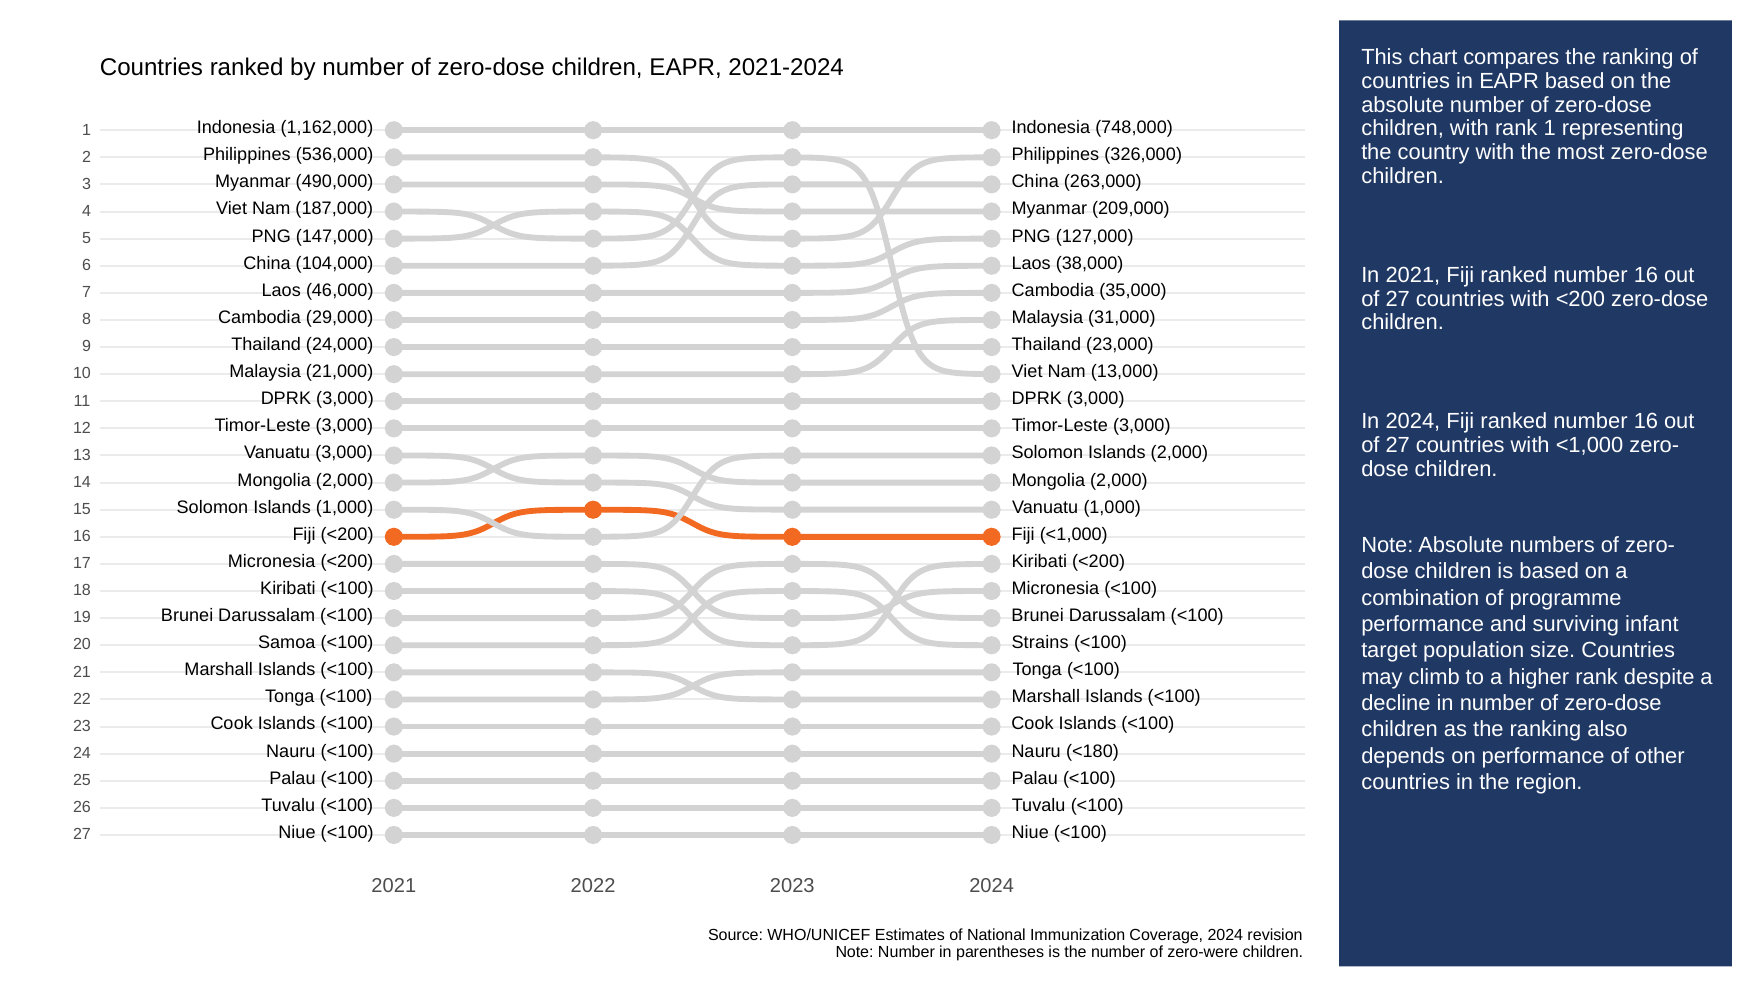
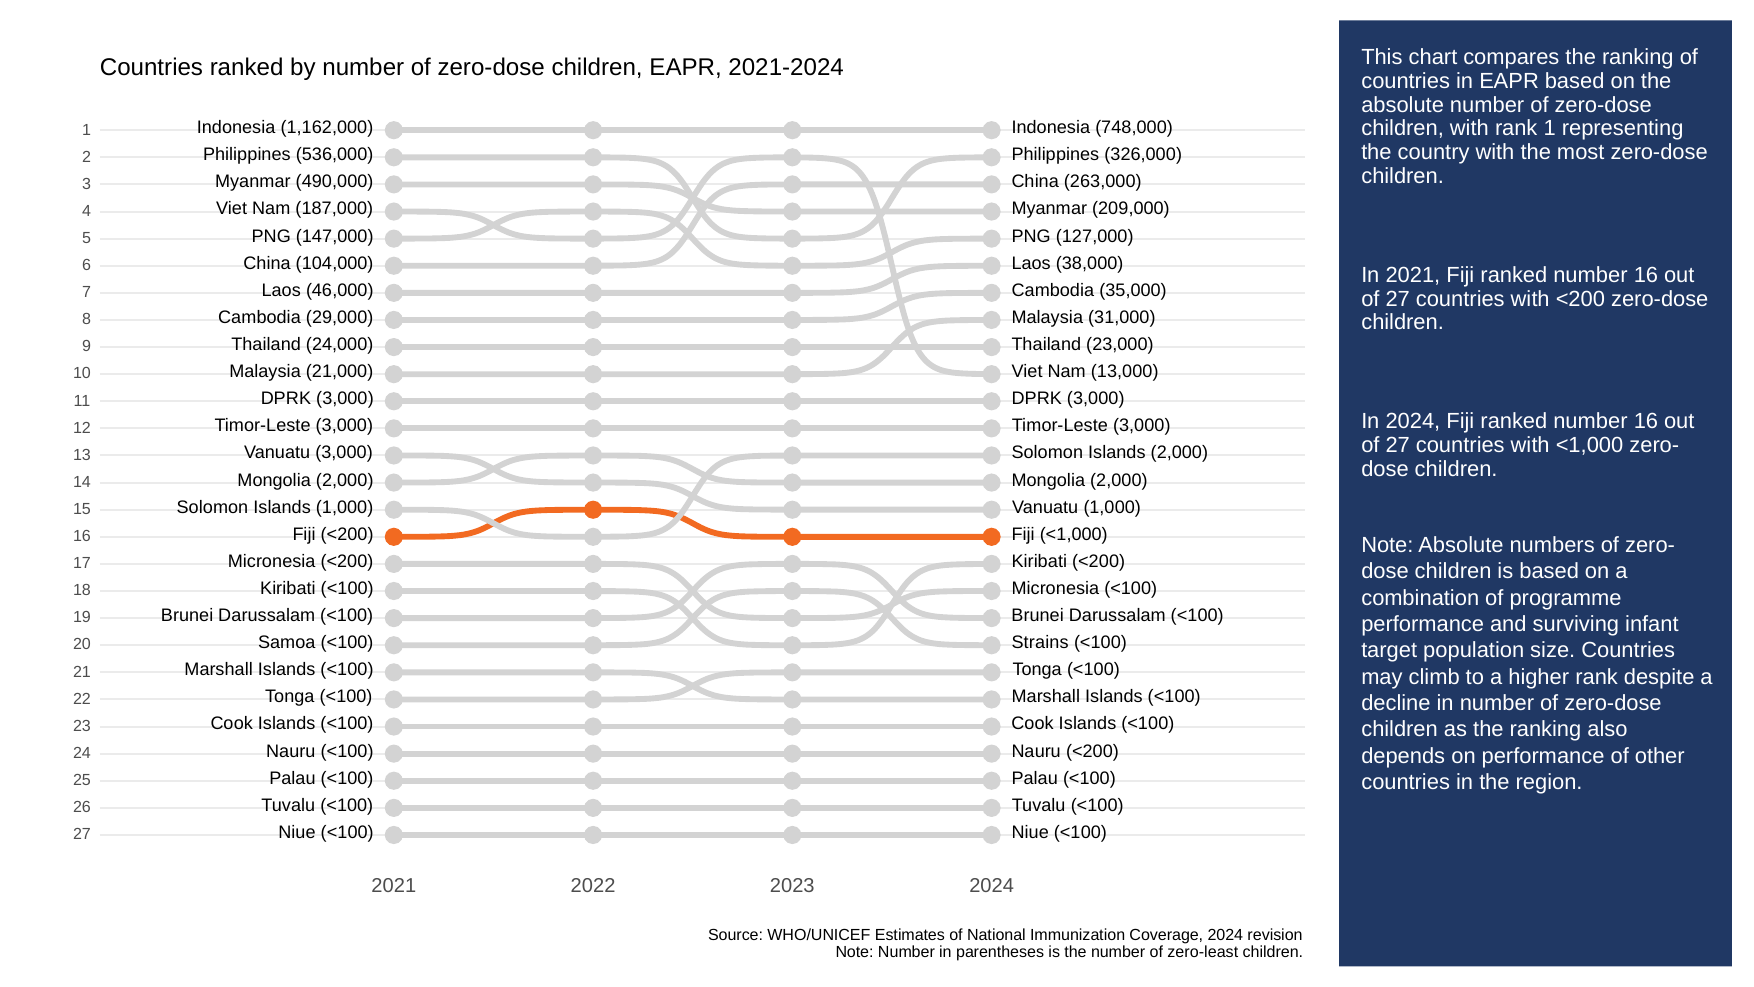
Nauru <180: <180 -> <200
zero-were: zero-were -> zero-least
